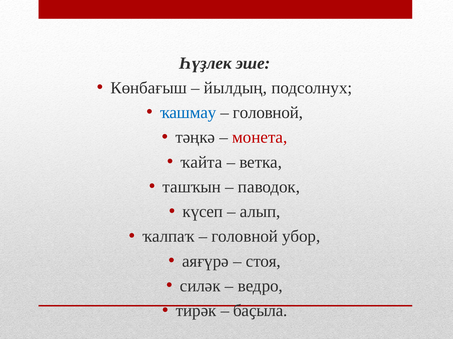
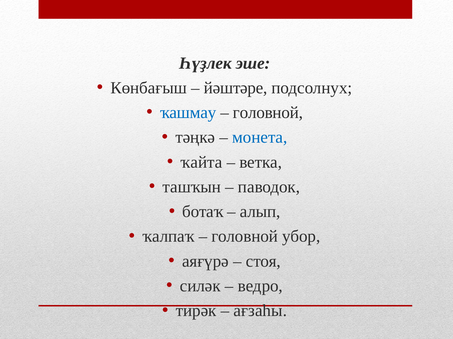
йылдың: йылдың -> йәштәре
монета colour: red -> blue
күсеп: күсеп -> ботаҡ
баҫыла: баҫыла -> ағзаһы
